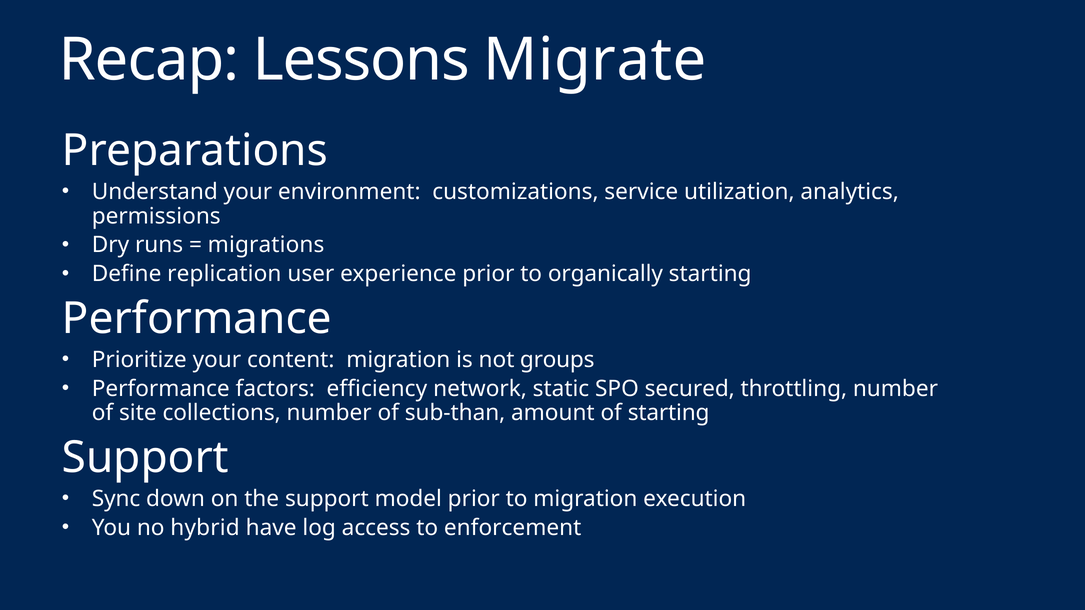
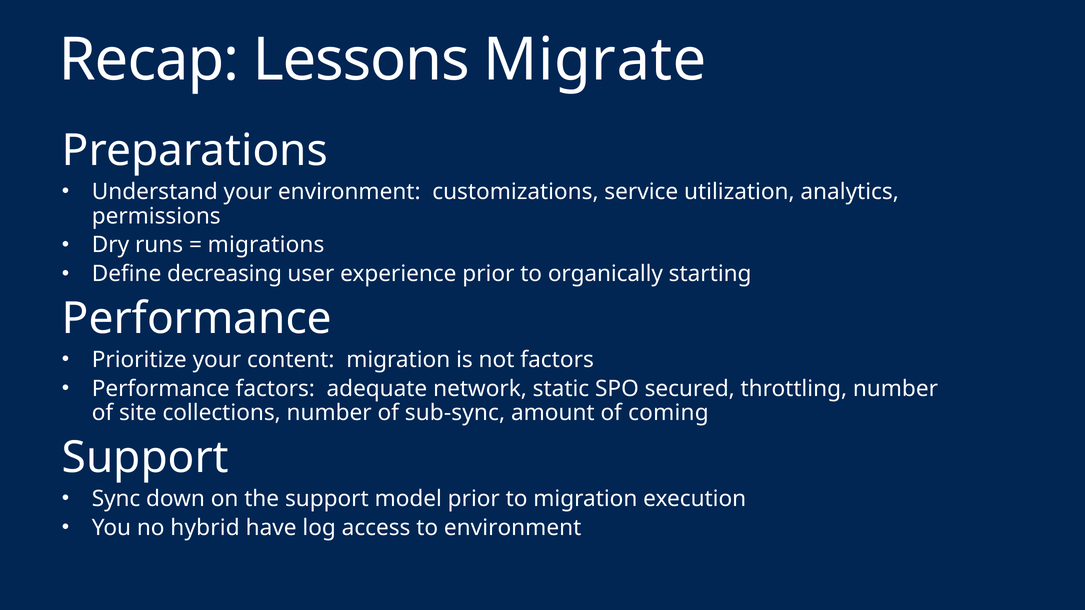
replication: replication -> decreasing
not groups: groups -> factors
efficiency: efficiency -> adequate
sub-than: sub-than -> sub-sync
of starting: starting -> coming
to enforcement: enforcement -> environment
